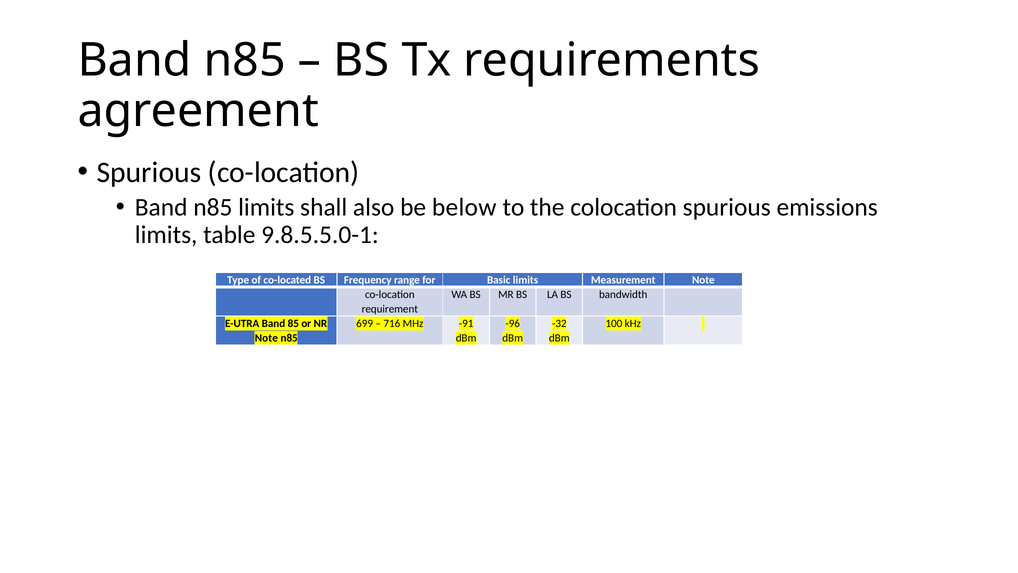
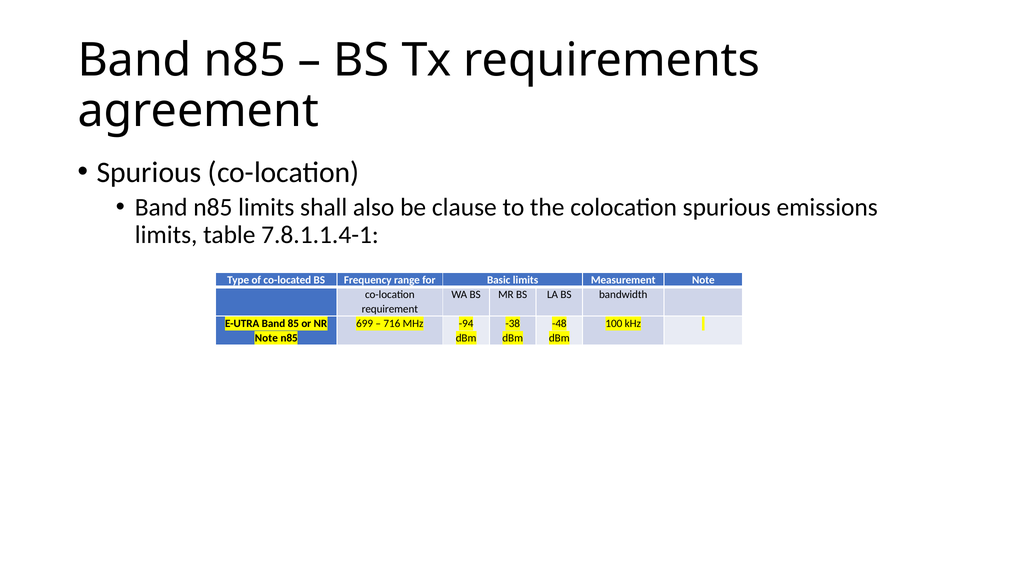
below: below -> clause
9.8.5.5.0-1: 9.8.5.5.0-1 -> 7.8.1.1.4-1
-91: -91 -> -94
-96: -96 -> -38
-32: -32 -> -48
